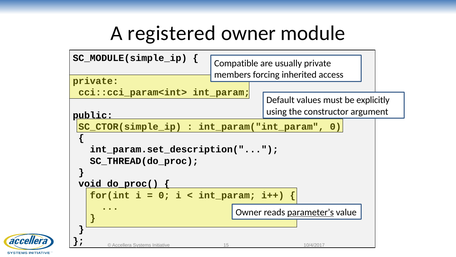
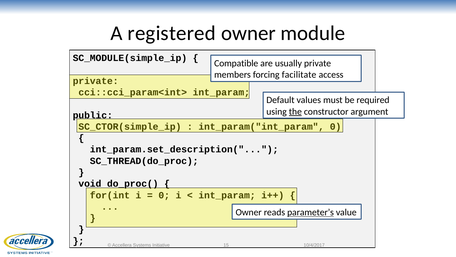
inherited: inherited -> facilitate
explicitly: explicitly -> required
the underline: none -> present
